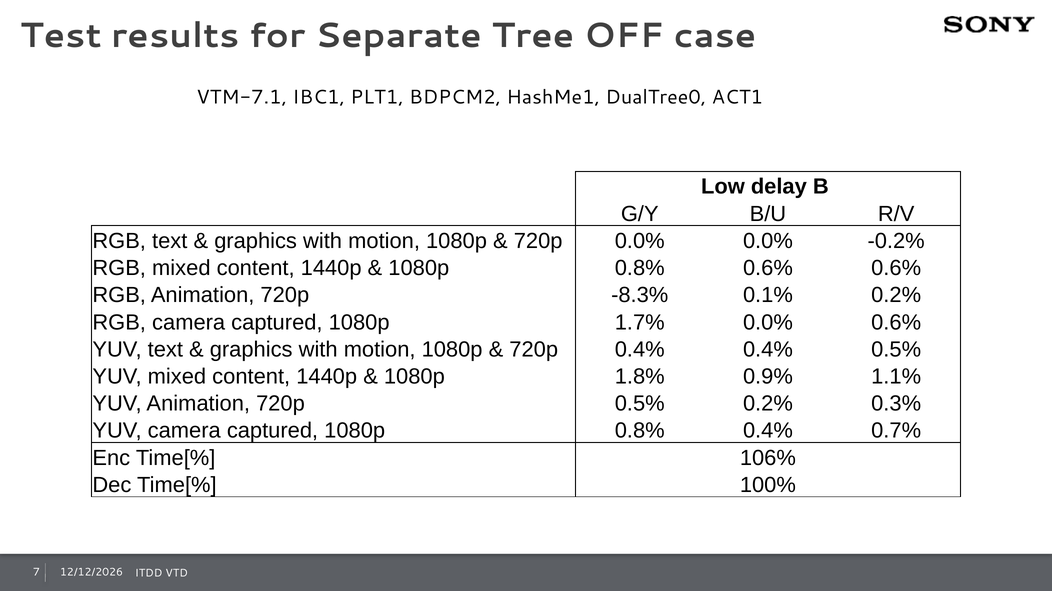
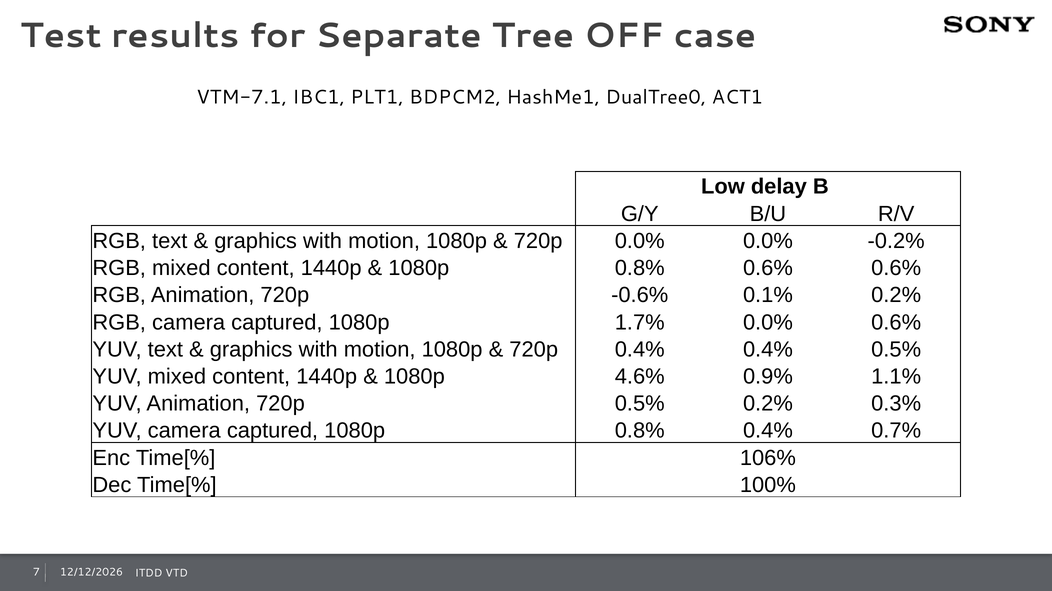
-8.3%: -8.3% -> -0.6%
1.8%: 1.8% -> 4.6%
